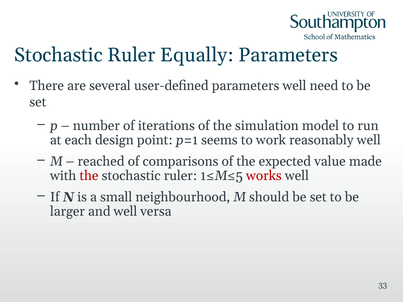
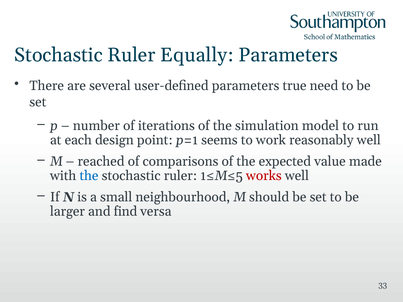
parameters well: well -> true
the at (89, 176) colour: red -> blue
and well: well -> find
